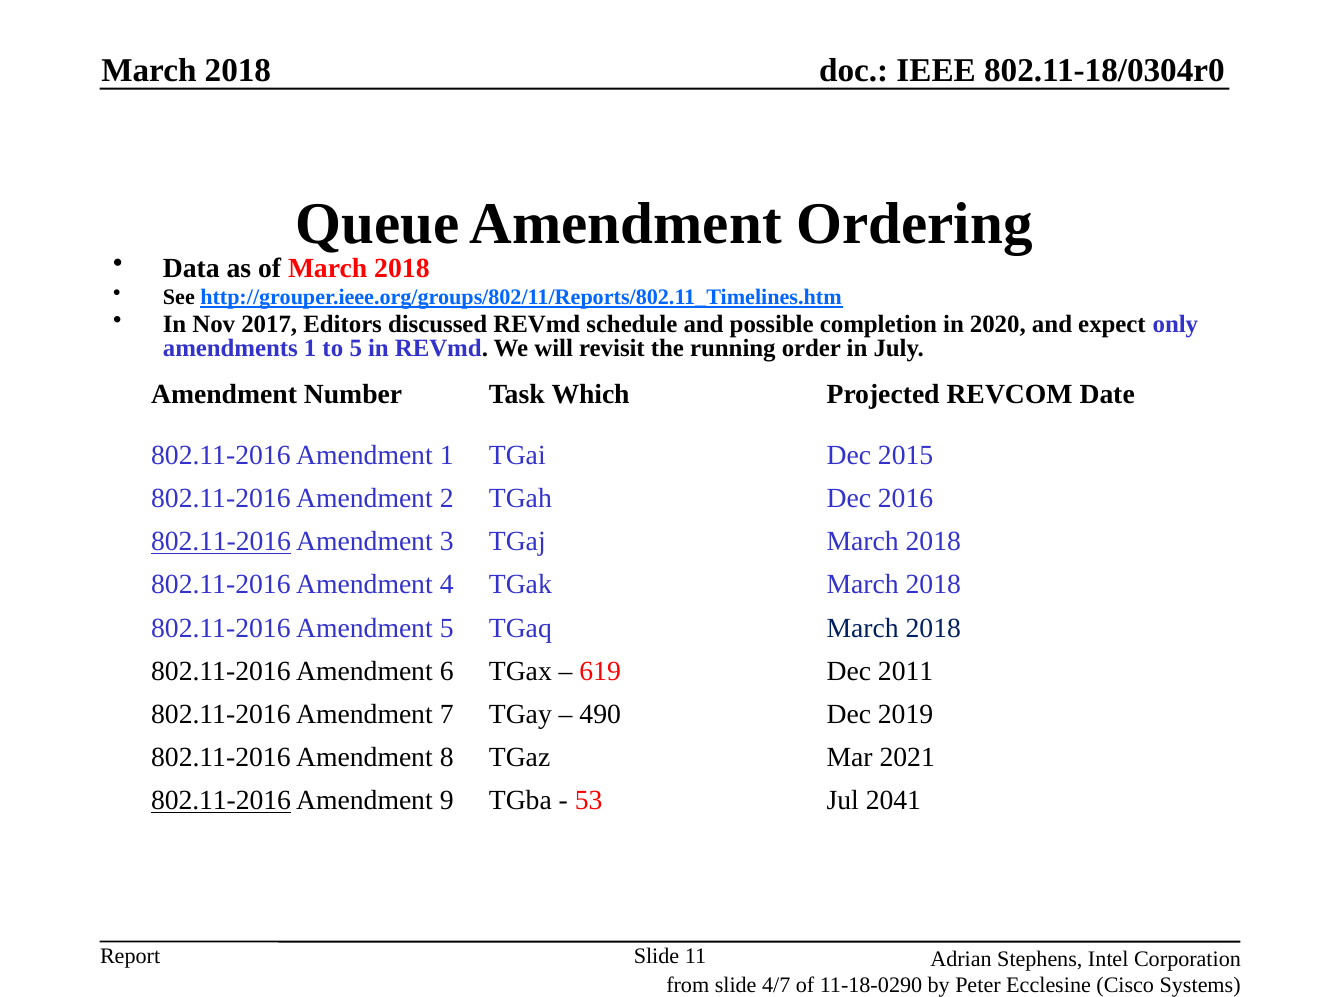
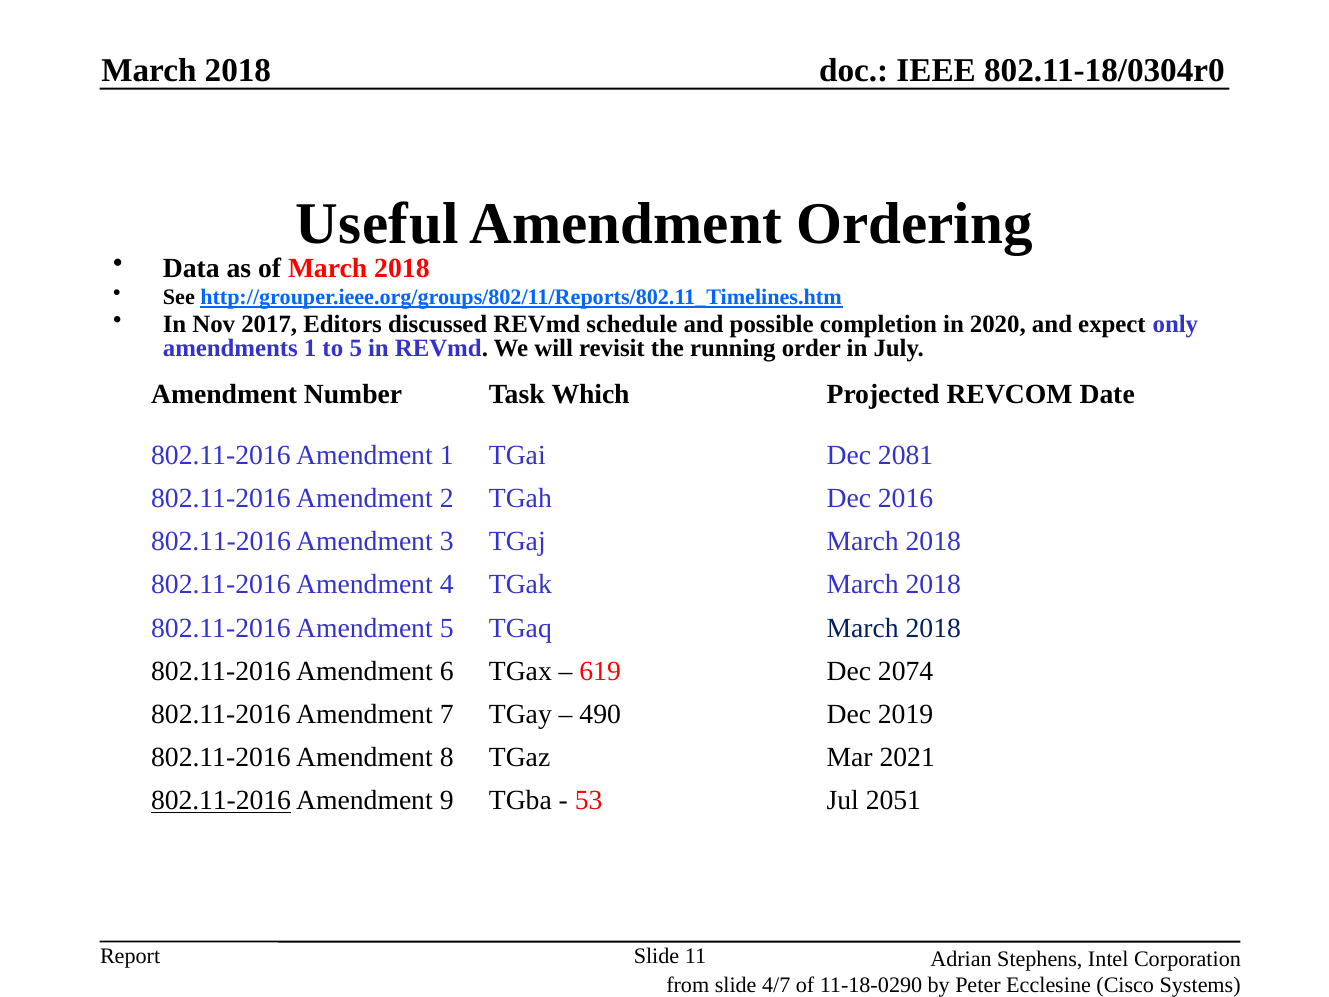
Queue: Queue -> Useful
2015: 2015 -> 2081
802.11-2016 at (221, 542) underline: present -> none
2011: 2011 -> 2074
2041: 2041 -> 2051
